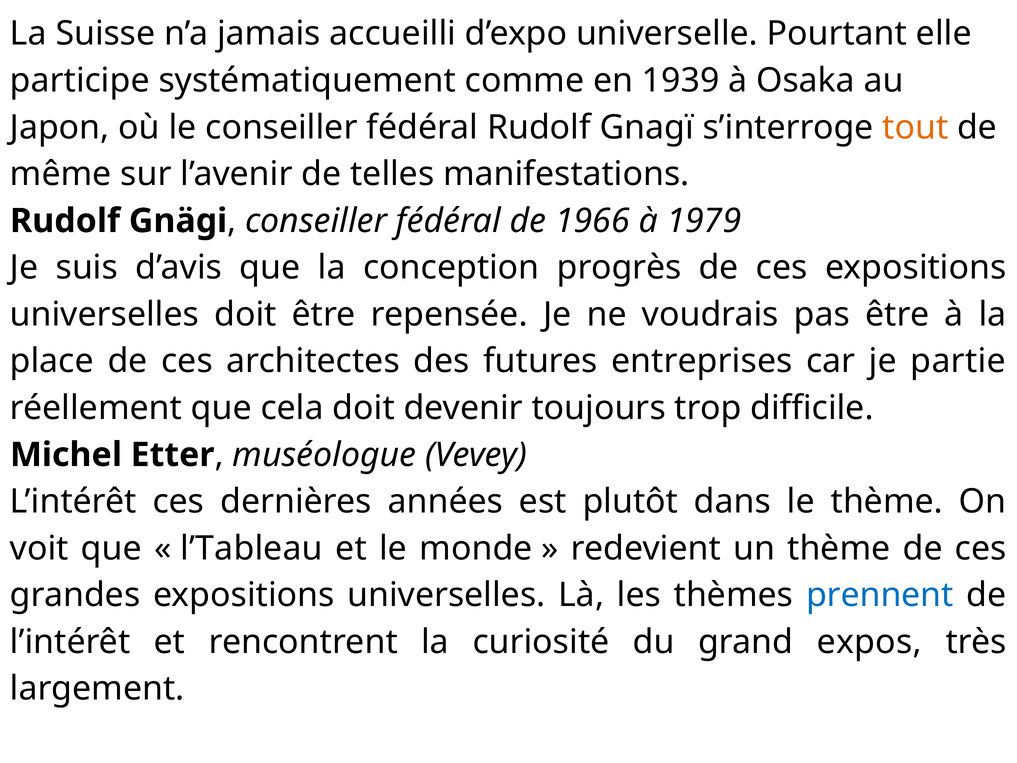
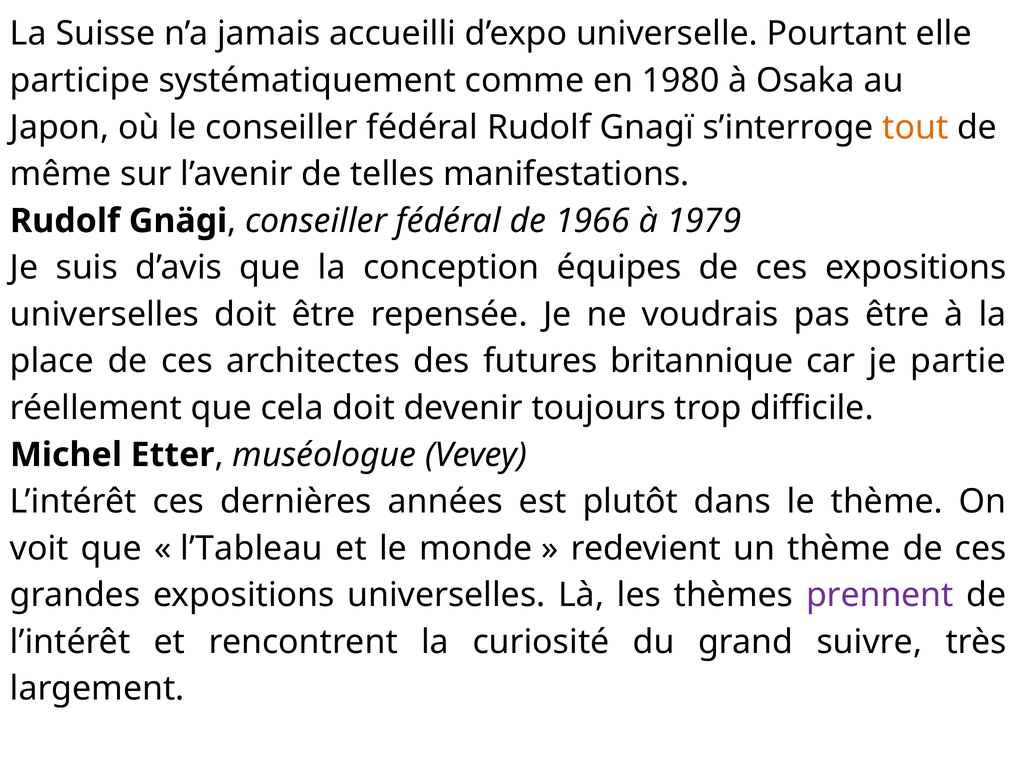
1939: 1939 -> 1980
progrès: progrès -> équipes
entreprises: entreprises -> britannique
prennent colour: blue -> purple
expos: expos -> suivre
